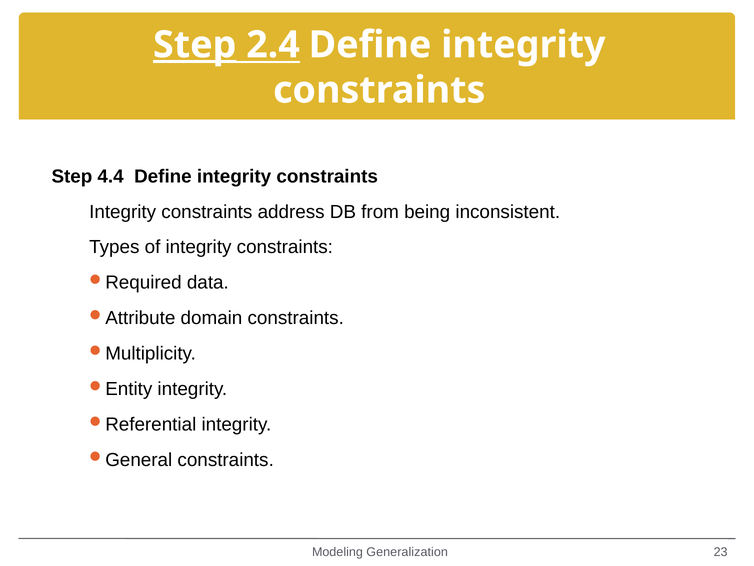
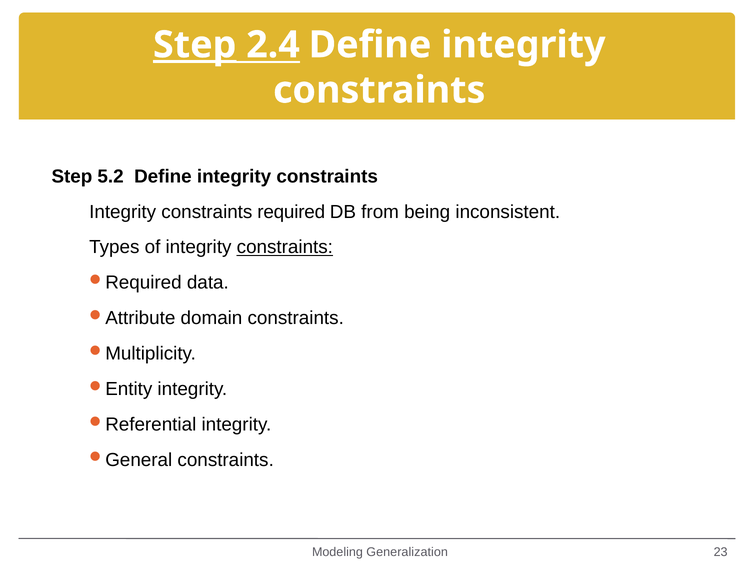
4.4: 4.4 -> 5.2
address: address -> required
constraints at (285, 247) underline: none -> present
